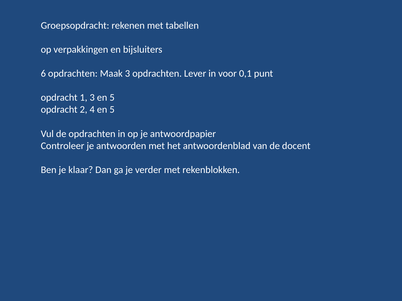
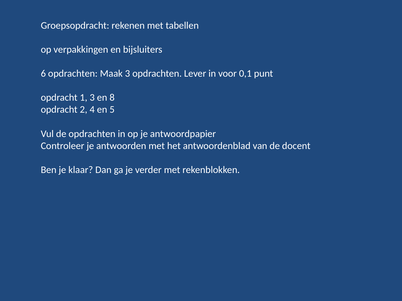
3 en 5: 5 -> 8
